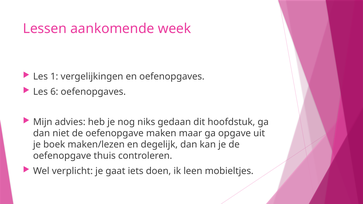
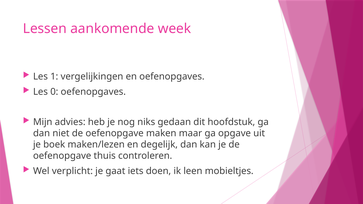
6: 6 -> 0
